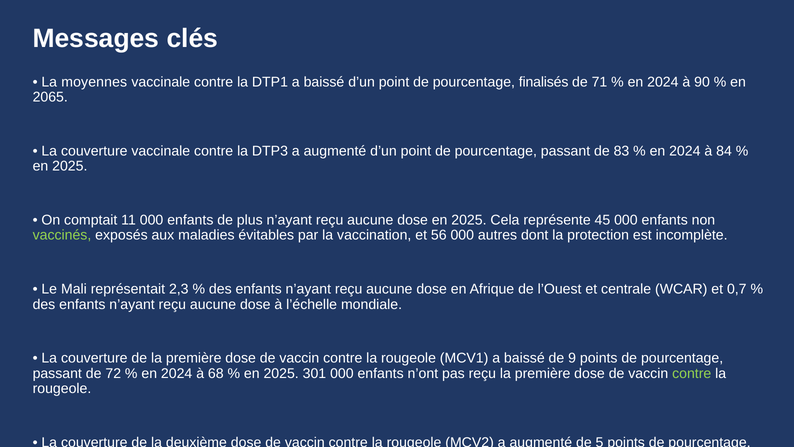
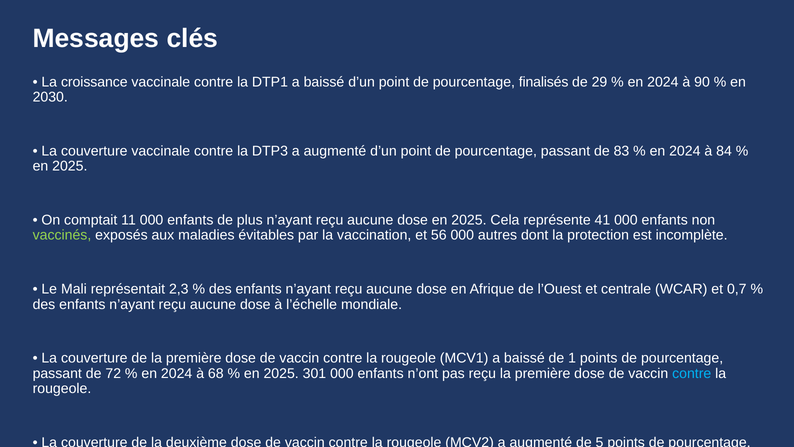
moyennes: moyennes -> croissance
71: 71 -> 29
2065: 2065 -> 2030
45: 45 -> 41
9: 9 -> 1
contre at (692, 373) colour: light green -> light blue
